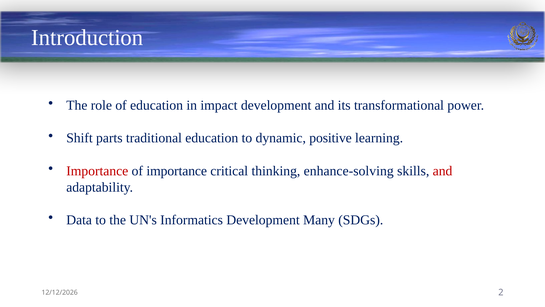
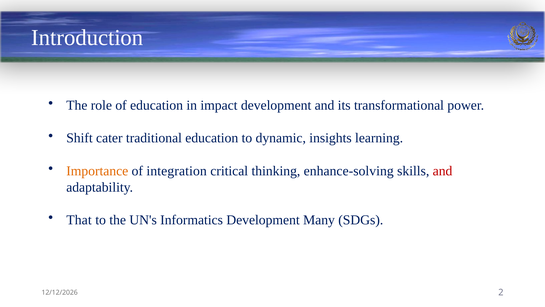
parts: parts -> cater
positive: positive -> insights
Importance at (97, 171) colour: red -> orange
of importance: importance -> integration
Data: Data -> That
